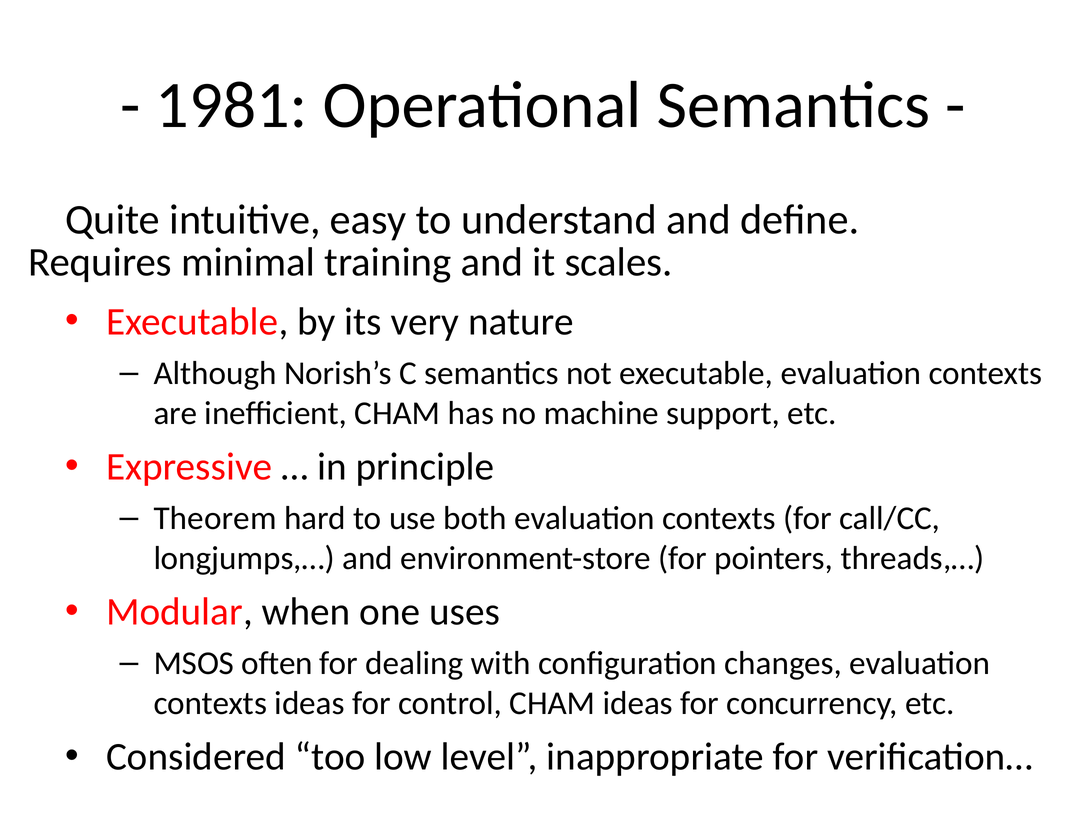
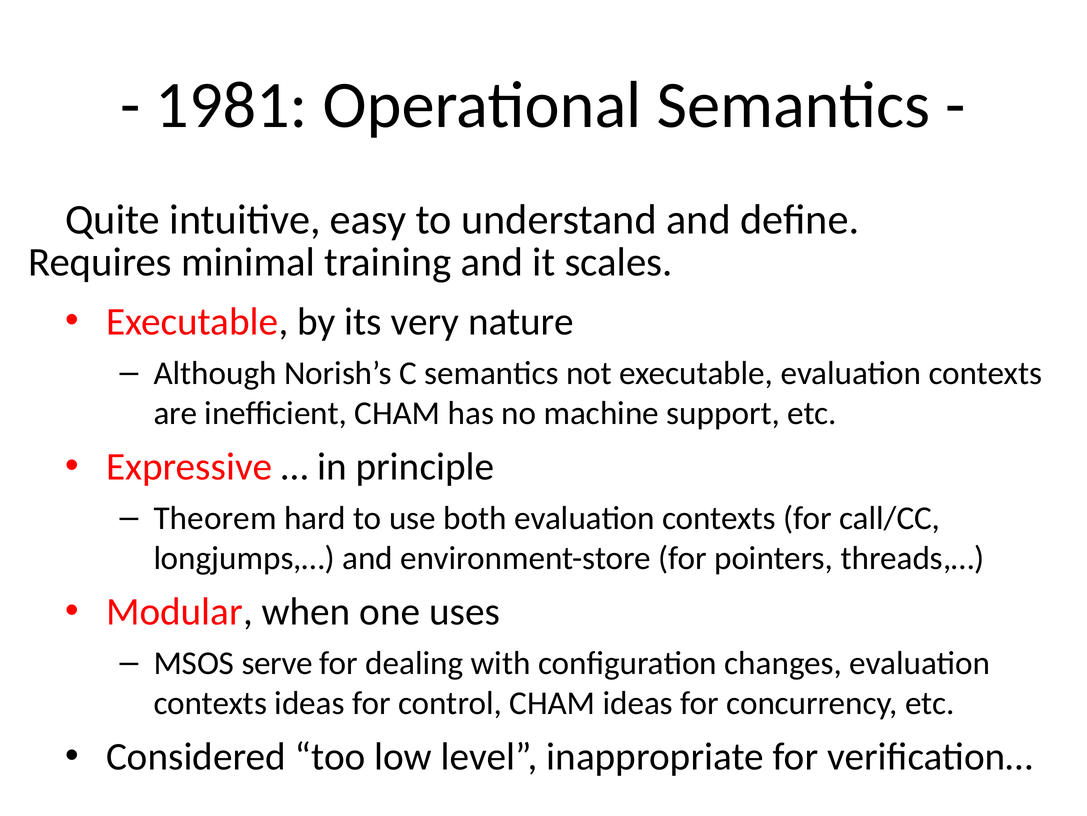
often: often -> serve
